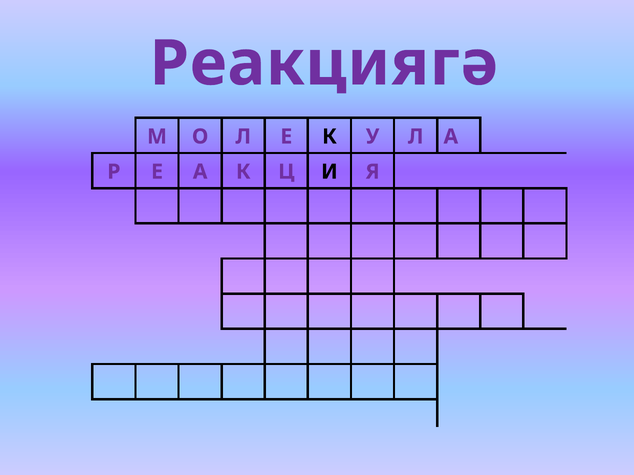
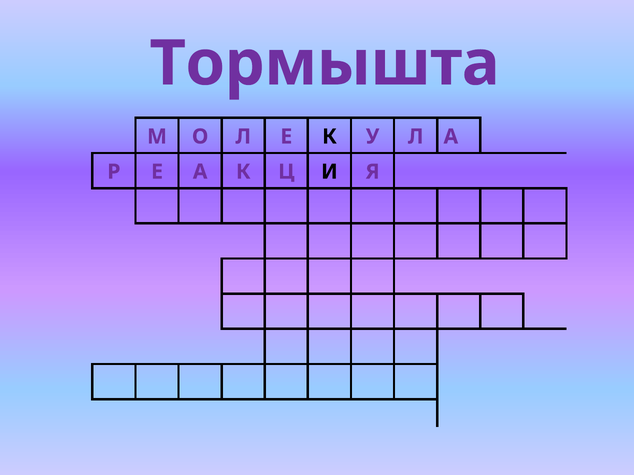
Реакциягә: Реакциягә -> Тормышта
